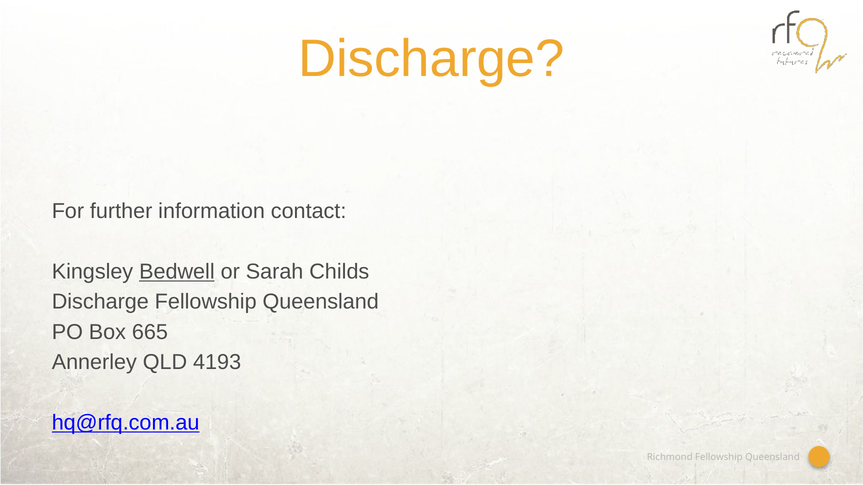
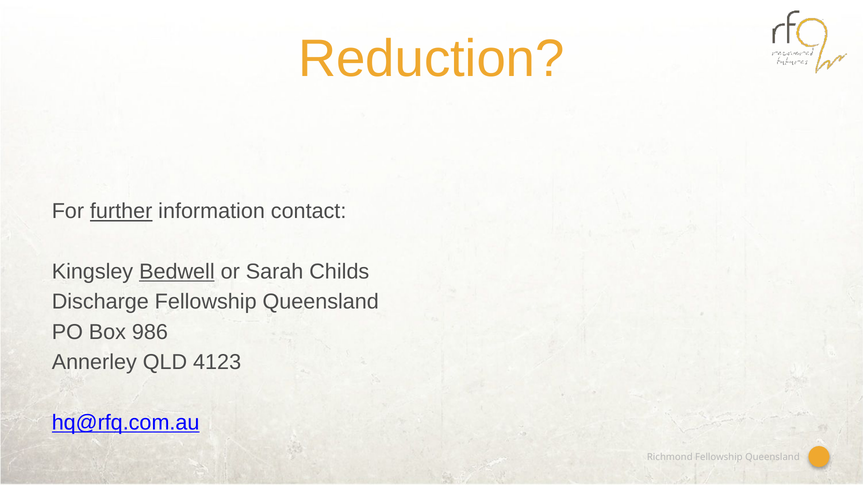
Discharge at (431, 59): Discharge -> Reduction
further underline: none -> present
665: 665 -> 986
4193: 4193 -> 4123
